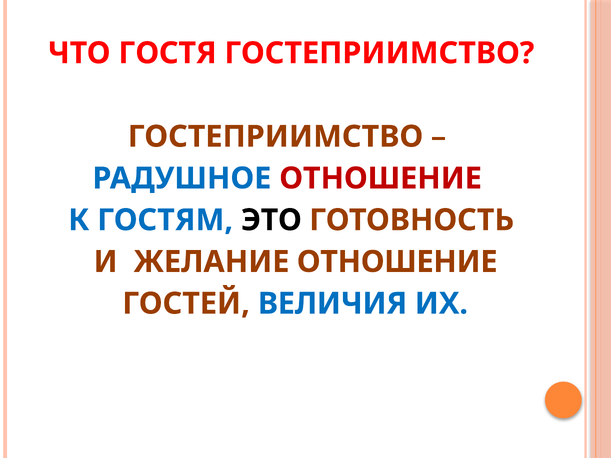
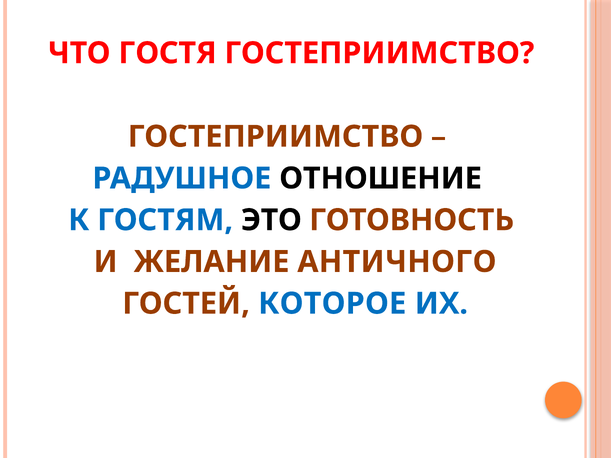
ОТНОШЕНИЕ at (381, 178) colour: red -> black
ЖЕЛАНИЕ ОТНОШЕНИЕ: ОТНОШЕНИЕ -> АНТИЧНОГО
ВЕЛИЧИЯ: ВЕЛИЧИЯ -> КОТОРОЕ
